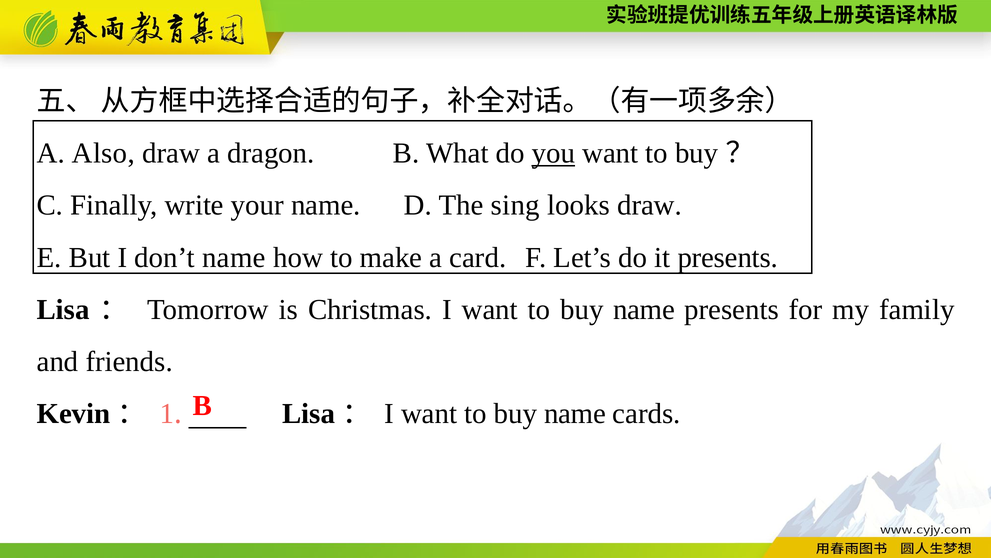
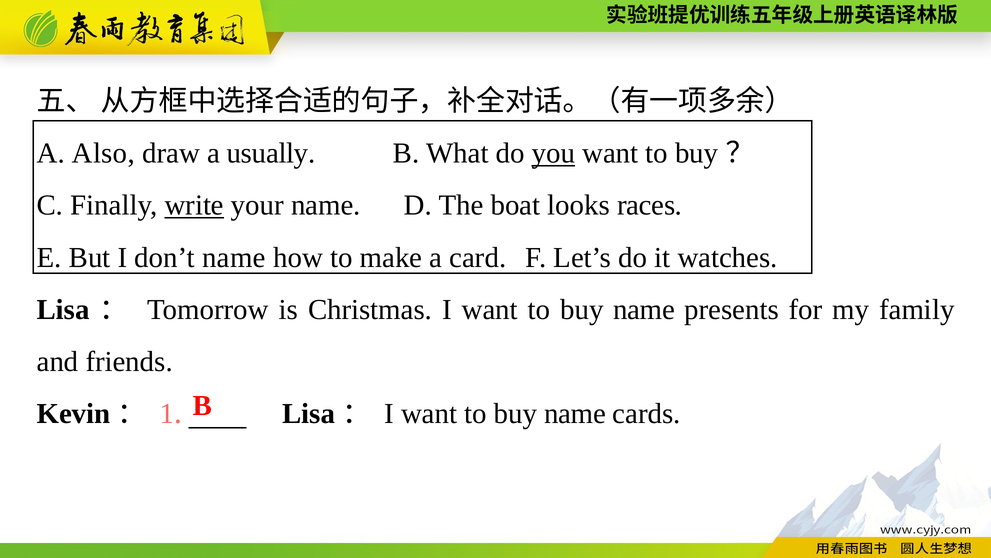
dragon: dragon -> usually
write underline: none -> present
sing: sing -> boat
looks draw: draw -> races
it presents: presents -> watches
